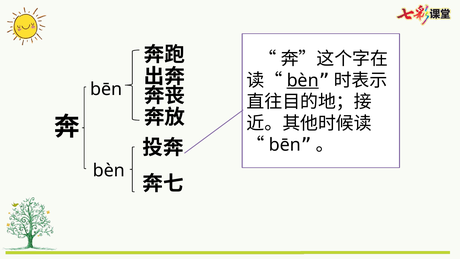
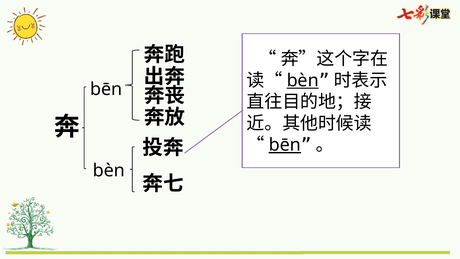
bēn at (285, 145) underline: none -> present
